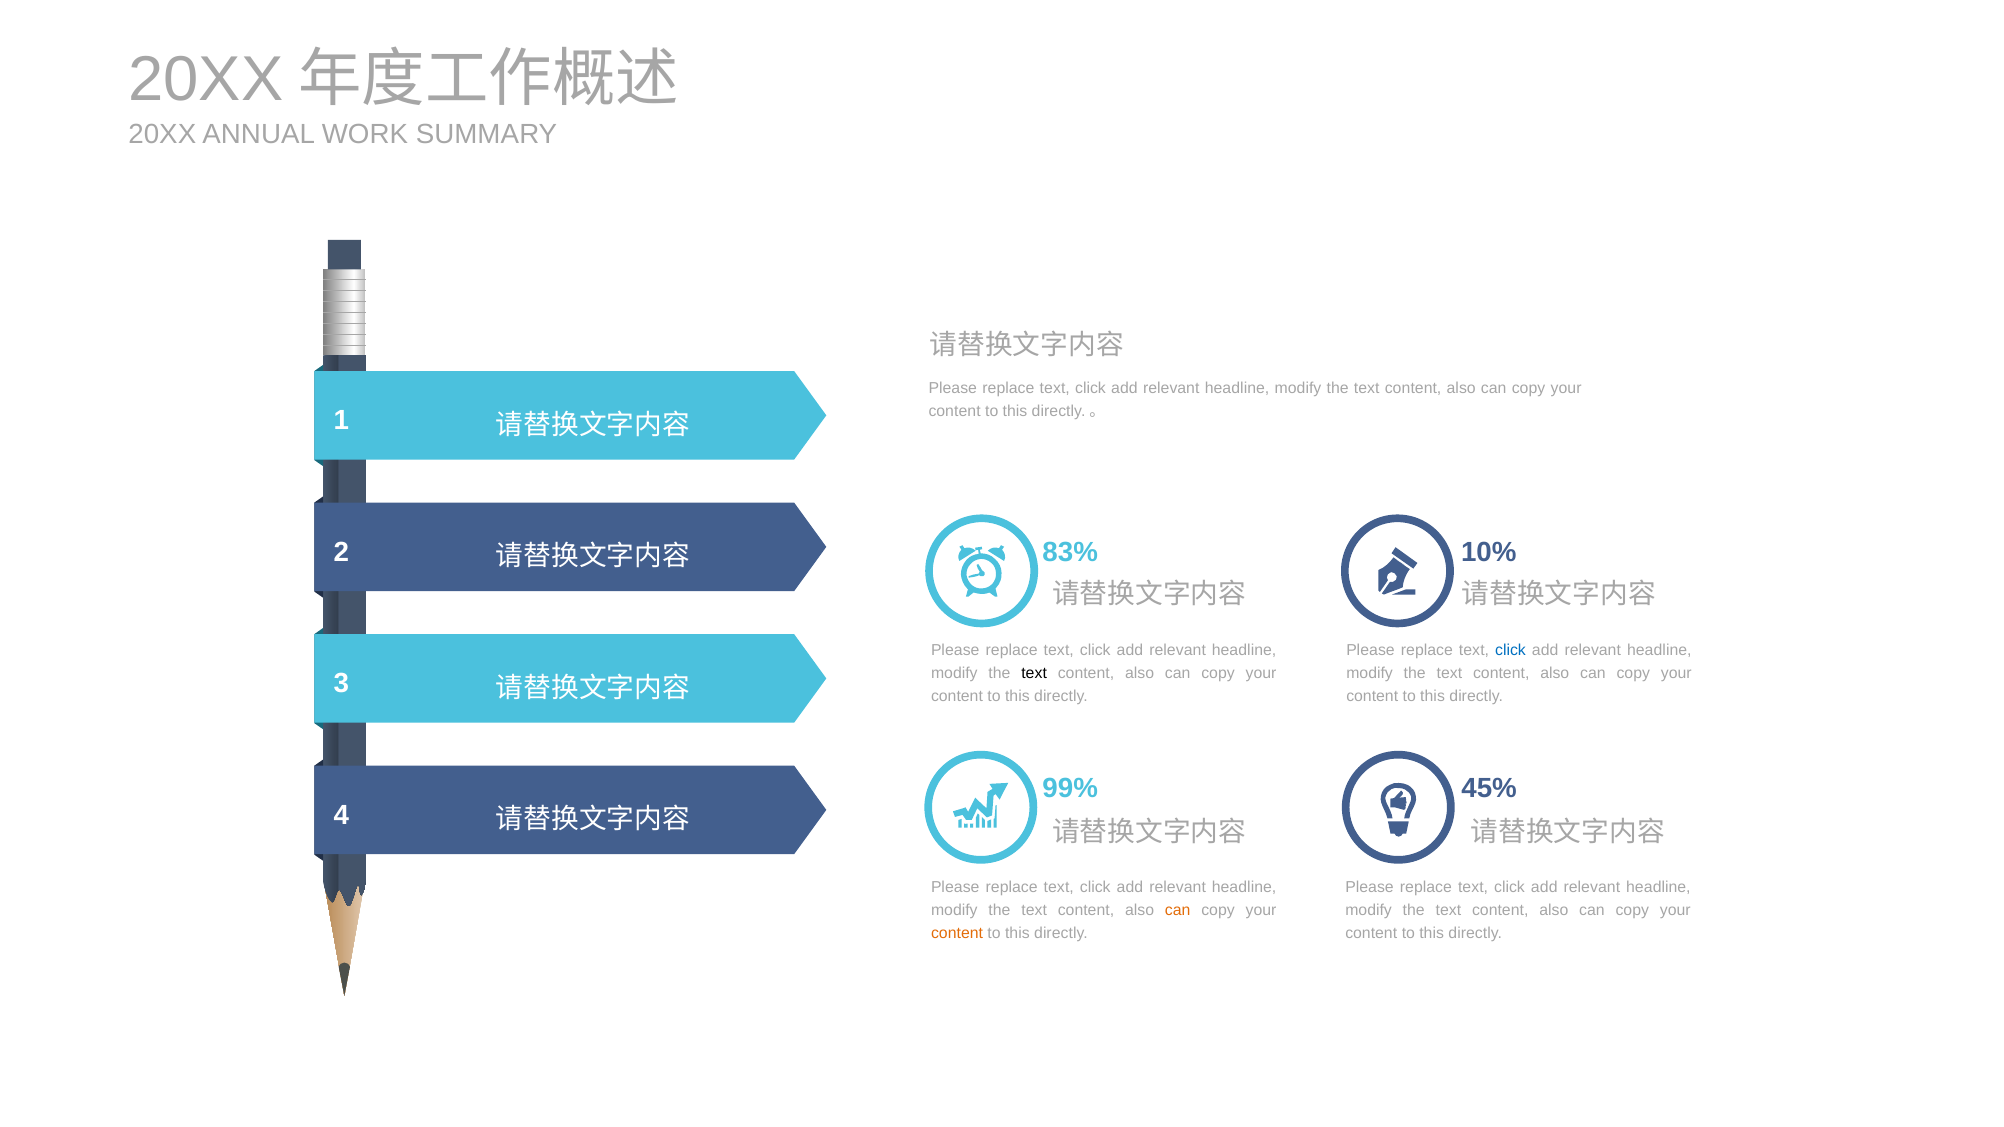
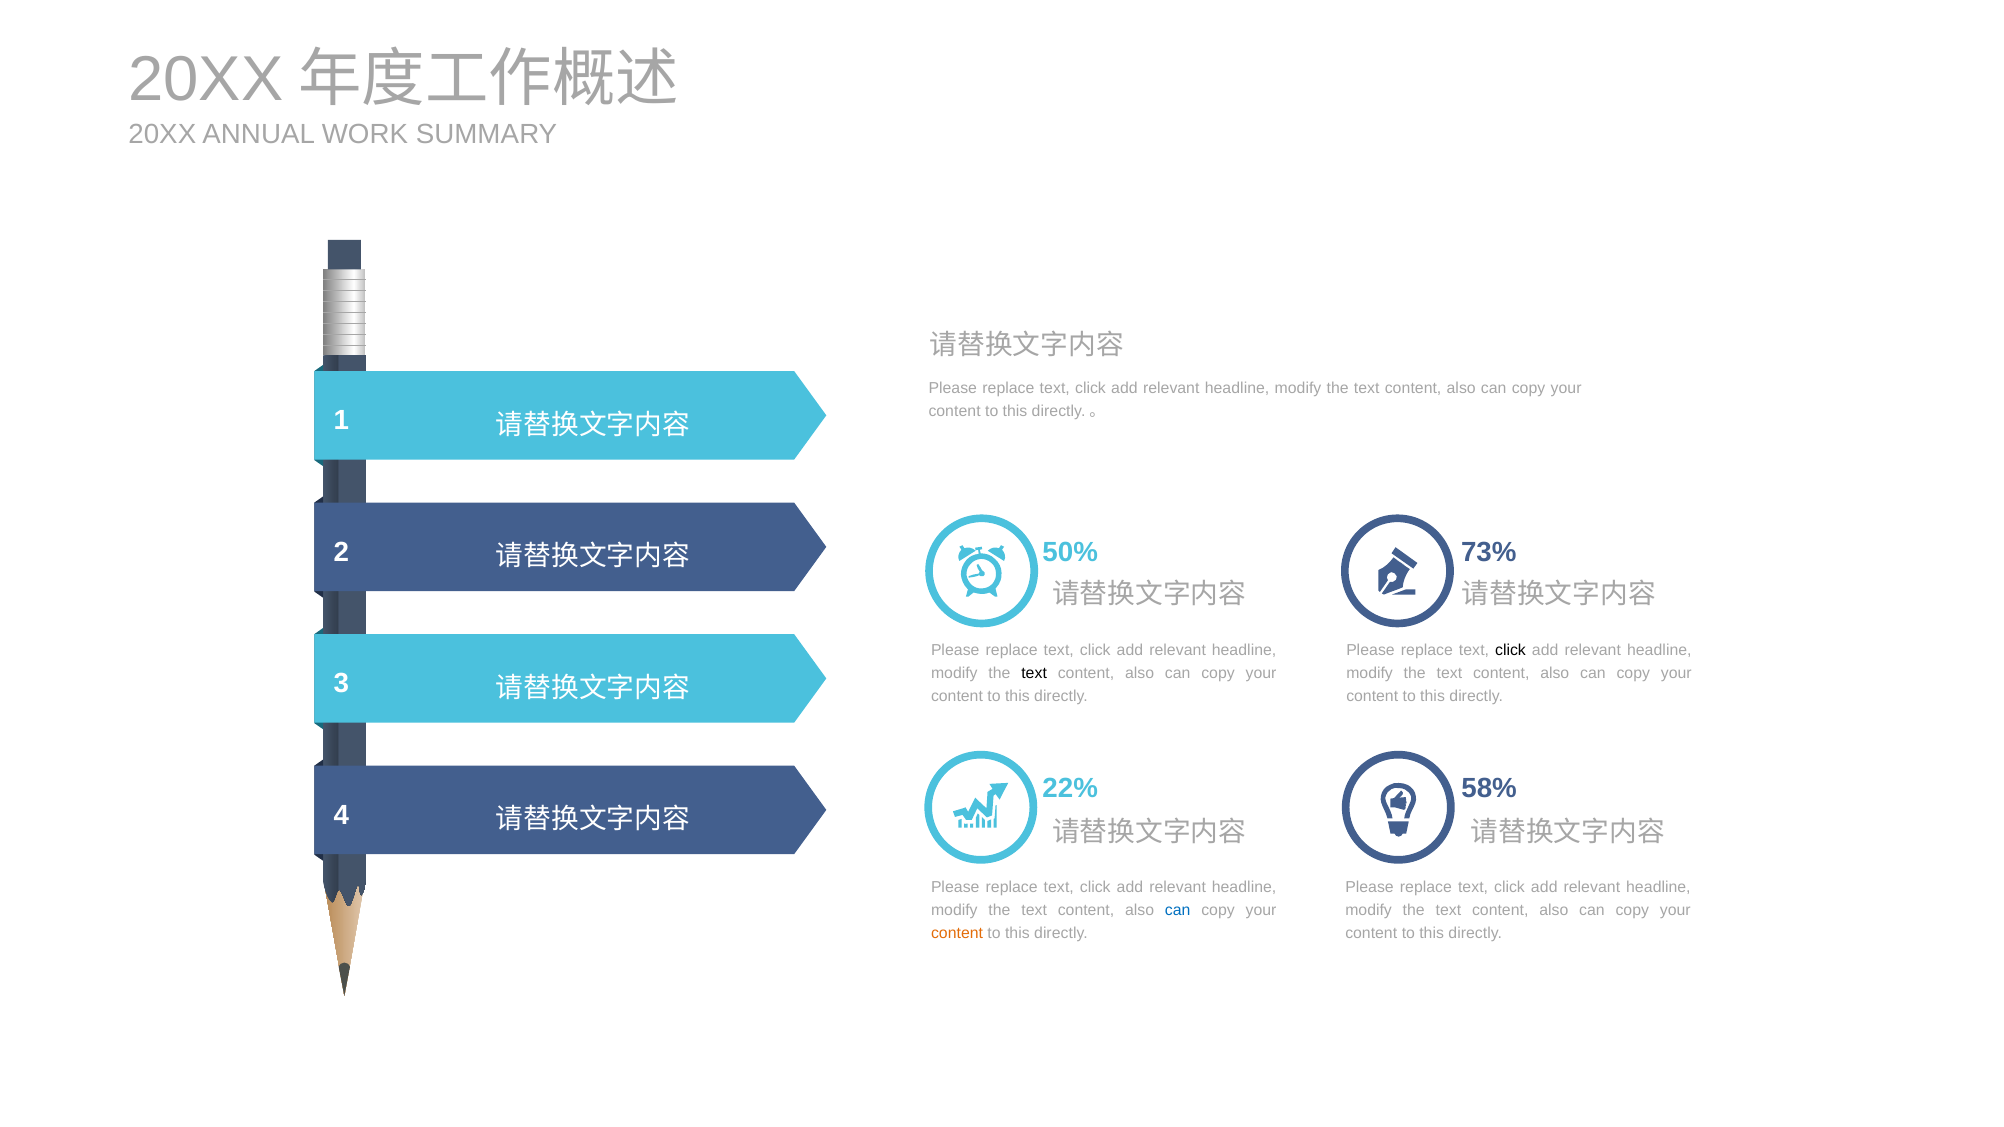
83%: 83% -> 50%
10%: 10% -> 73%
click at (1511, 650) colour: blue -> black
99%: 99% -> 22%
45%: 45% -> 58%
can at (1178, 911) colour: orange -> blue
